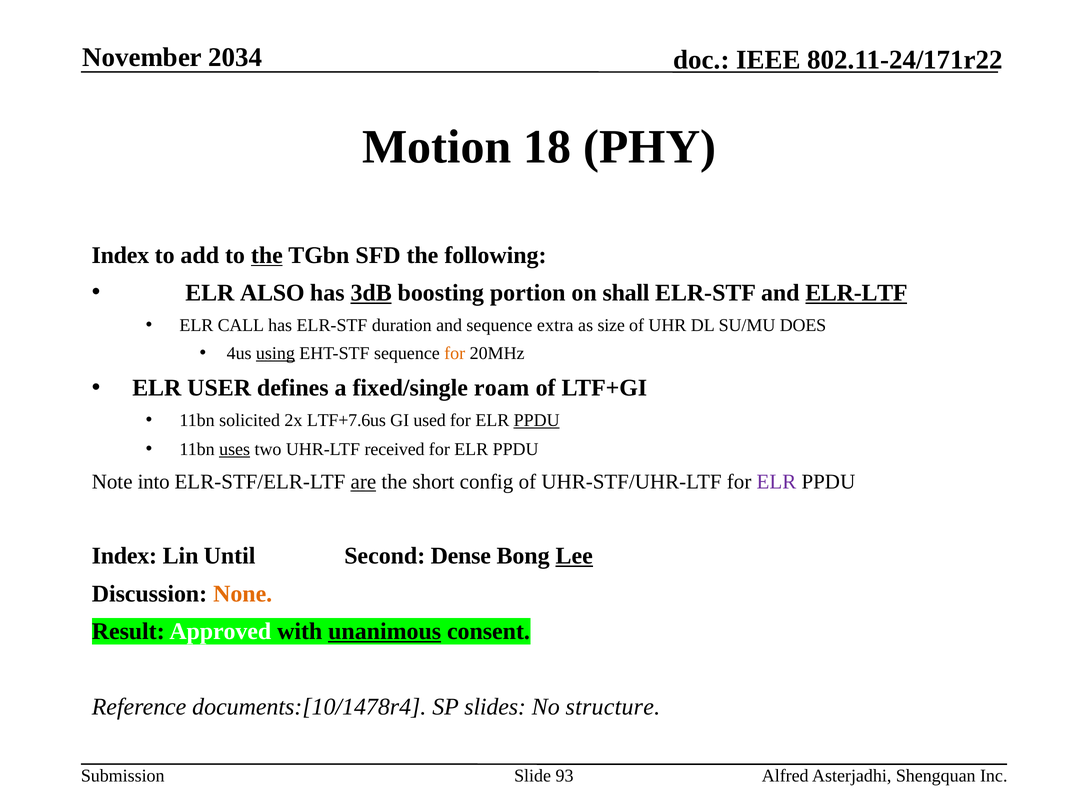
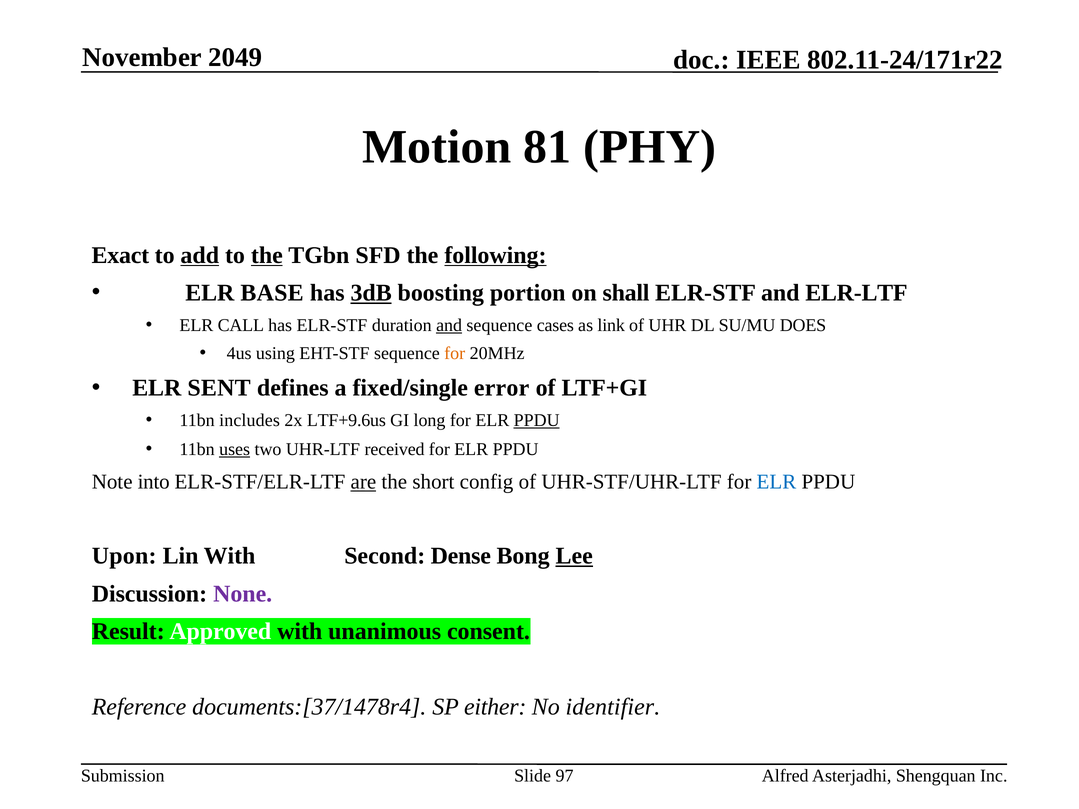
2034: 2034 -> 2049
18: 18 -> 81
Index at (120, 255): Index -> Exact
add underline: none -> present
following underline: none -> present
ALSO: ALSO -> BASE
ELR-LTF underline: present -> none
and at (449, 325) underline: none -> present
extra: extra -> cases
size: size -> link
using underline: present -> none
USER: USER -> SENT
roam: roam -> error
solicited: solicited -> includes
LTF+7.6us: LTF+7.6us -> LTF+9.6us
used: used -> long
ELR at (776, 482) colour: purple -> blue
Index at (124, 556): Index -> Upon
Lin Until: Until -> With
None colour: orange -> purple
unanimous underline: present -> none
documents:[10/1478r4: documents:[10/1478r4 -> documents:[37/1478r4
slides: slides -> either
structure: structure -> identifier
93: 93 -> 97
